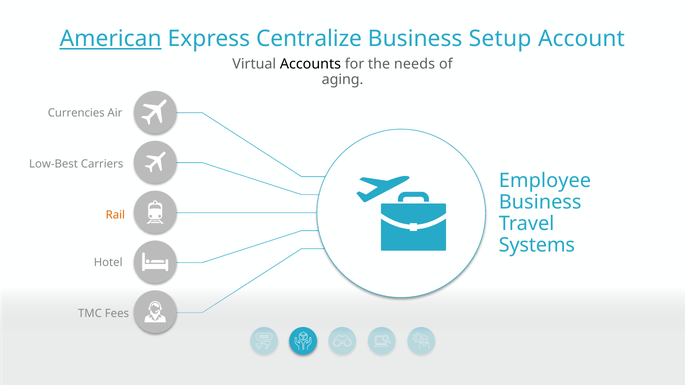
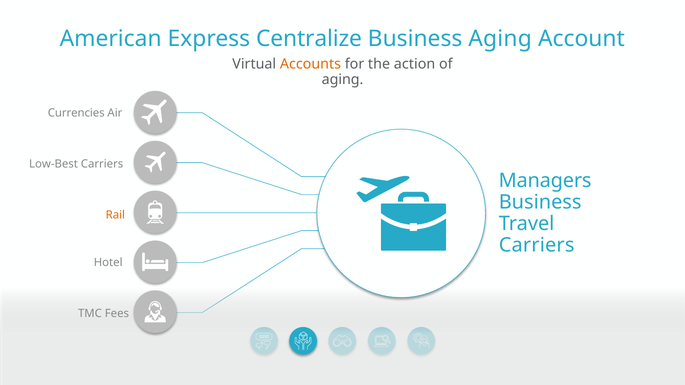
American underline: present -> none
Business Setup: Setup -> Aging
Accounts colour: black -> orange
needs: needs -> action
Employee: Employee -> Managers
Systems at (537, 245): Systems -> Carriers
